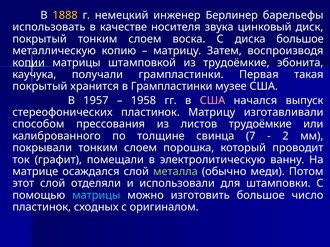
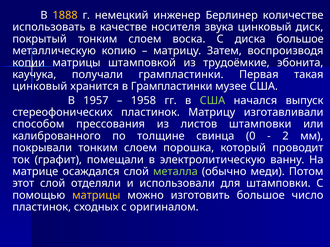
барельефы: барельефы -> количестве
покрытый at (40, 87): покрытый -> цинковый
США at (212, 101) colour: pink -> light green
листов трудоёмкие: трудоёмкие -> штамповки
7: 7 -> 0
матрицы at (96, 196) colour: light blue -> yellow
